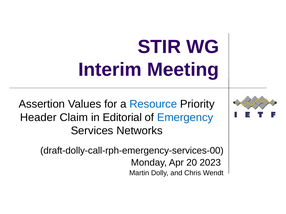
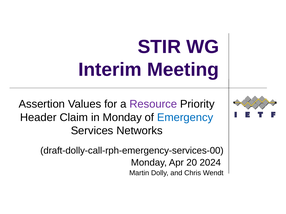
Resource colour: blue -> purple
in Editorial: Editorial -> Monday
2023: 2023 -> 2024
